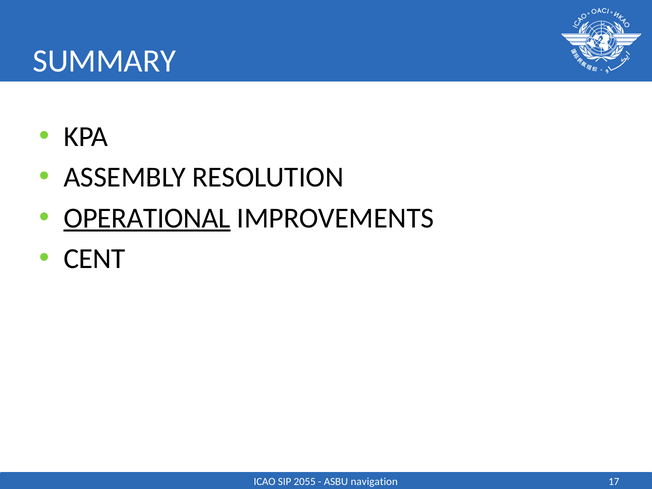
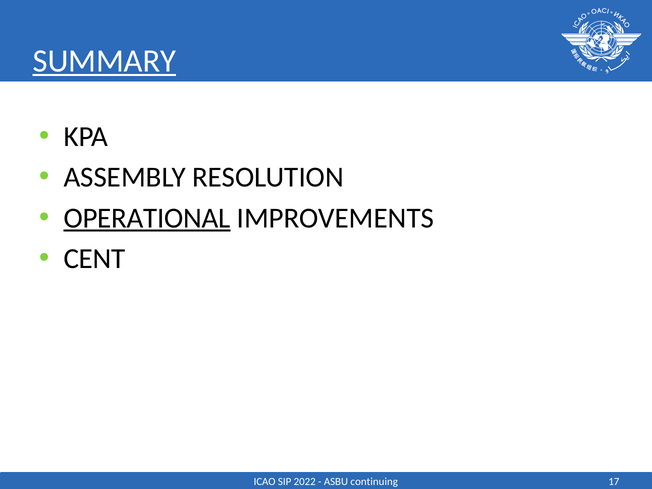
SUMMARY underline: none -> present
2055: 2055 -> 2022
navigation: navigation -> continuing
